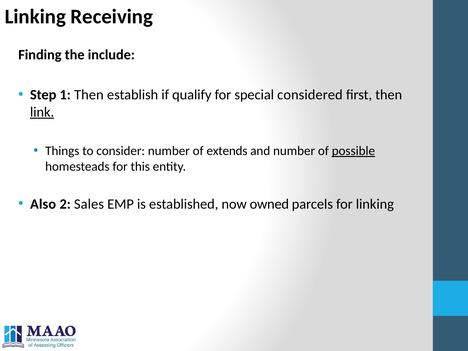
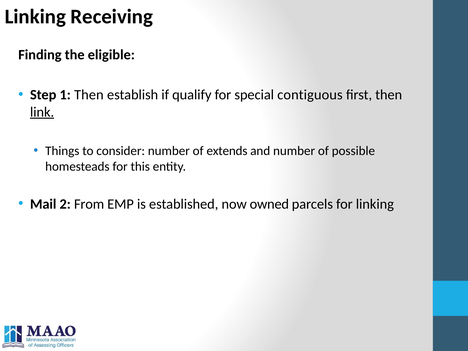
include: include -> eligible
considered: considered -> contiguous
possible underline: present -> none
Also: Also -> Mail
Sales: Sales -> From
